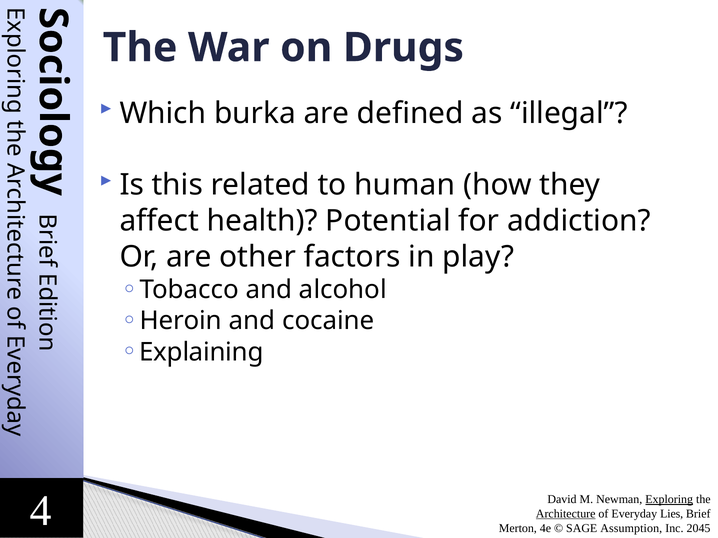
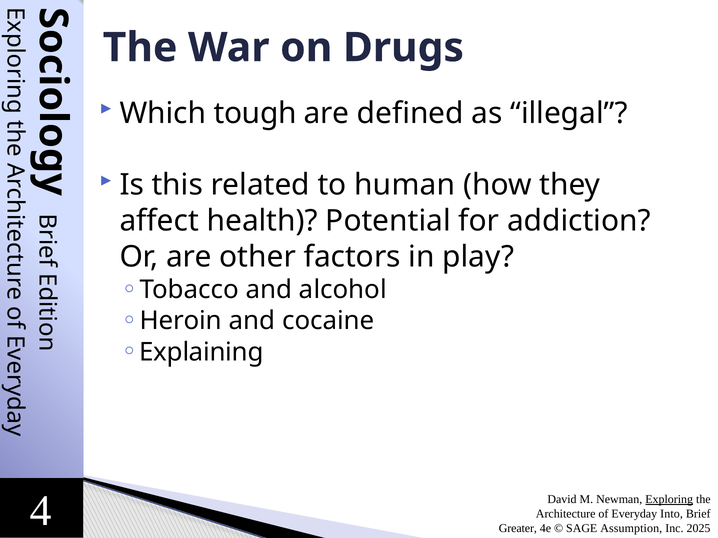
burka: burka -> tough
Architecture underline: present -> none
Lies: Lies -> Into
Merton: Merton -> Greater
2045: 2045 -> 2025
